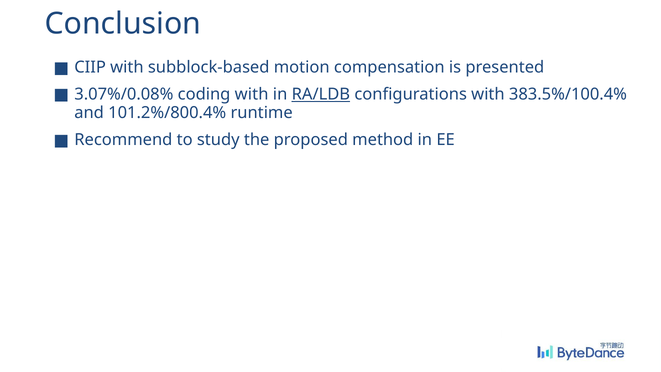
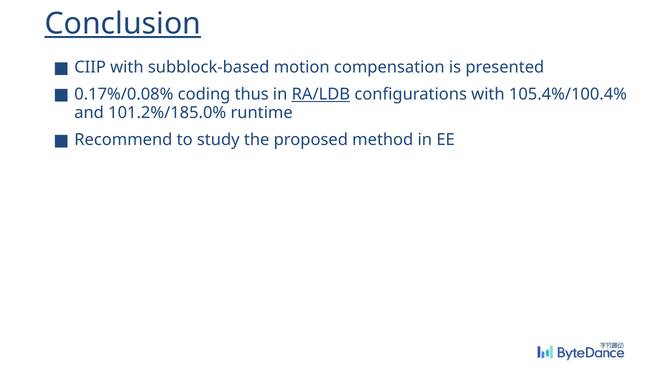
Conclusion underline: none -> present
3.07%/0.08%: 3.07%/0.08% -> 0.17%/0.08%
coding with: with -> thus
383.5%/100.4%: 383.5%/100.4% -> 105.4%/100.4%
101.2%/800.4%: 101.2%/800.4% -> 101.2%/185.0%
